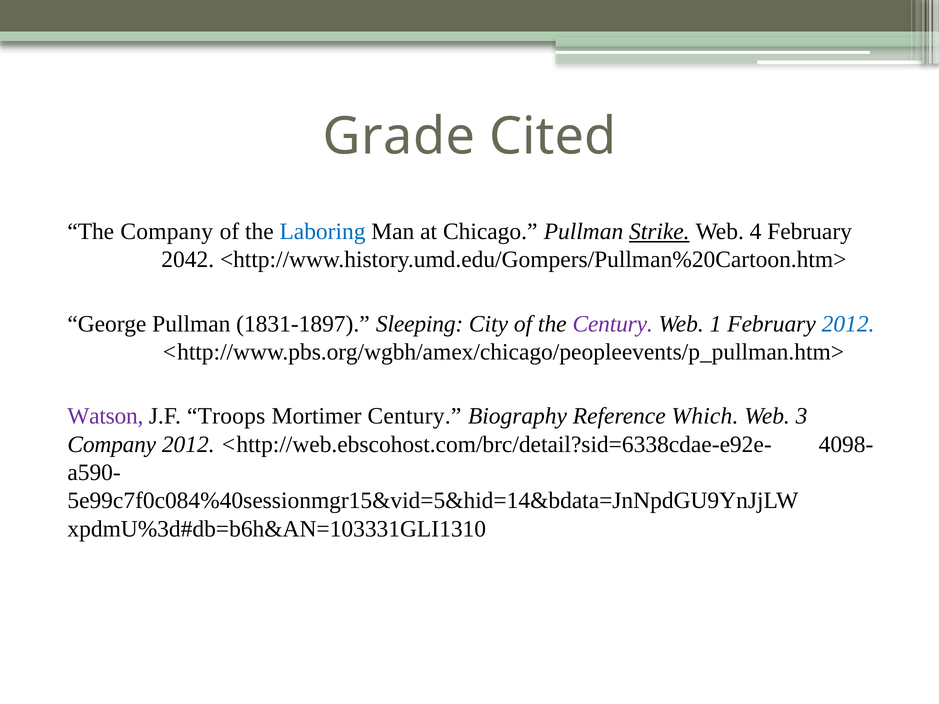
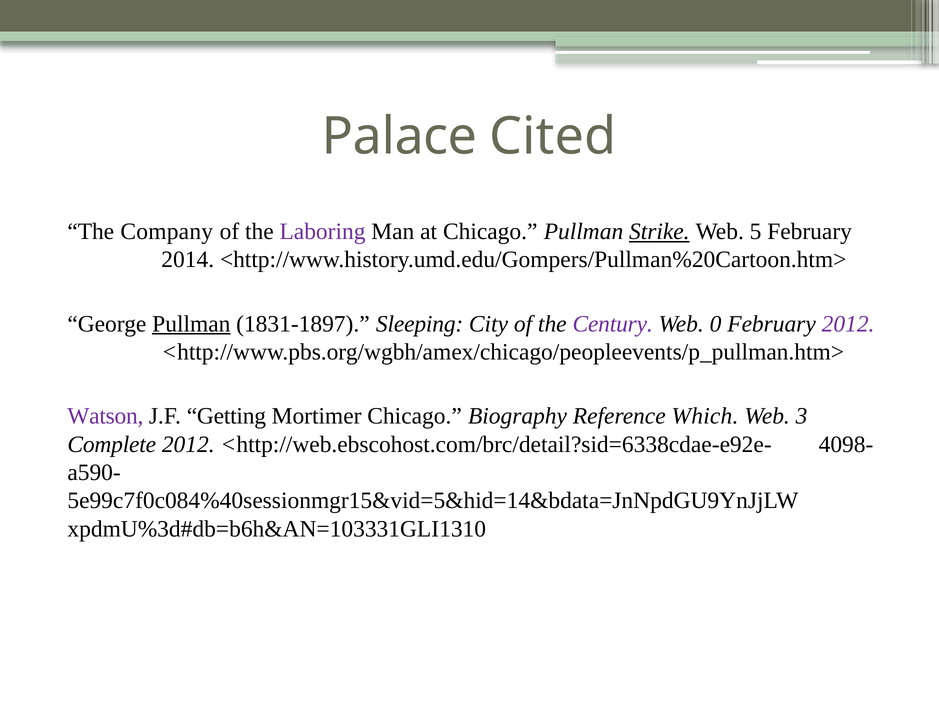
Grade: Grade -> Palace
Laboring colour: blue -> purple
4: 4 -> 5
2042: 2042 -> 2014
Pullman at (191, 324) underline: none -> present
1: 1 -> 0
2012 at (848, 324) colour: blue -> purple
Troops: Troops -> Getting
Mortimer Century: Century -> Chicago
Company at (112, 444): Company -> Complete
